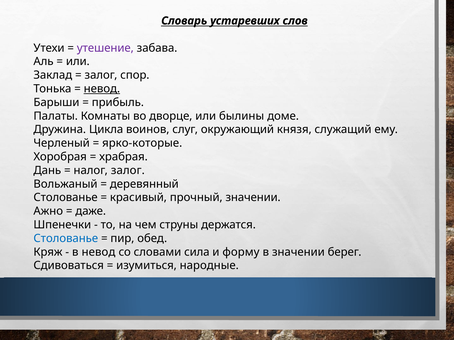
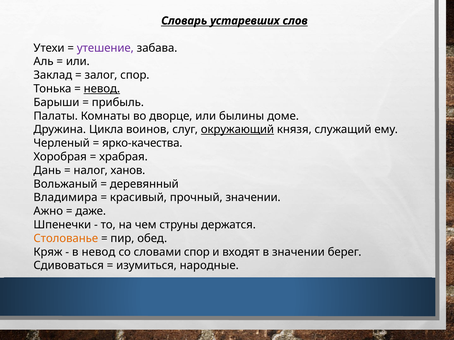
окружающий underline: none -> present
ярко-которые: ярко-которые -> ярко-качества
налог залог: залог -> ханов
Столованье at (66, 198): Столованье -> Владимира
Столованье at (66, 239) colour: blue -> orange
словами сила: сила -> спор
форму: форму -> входят
